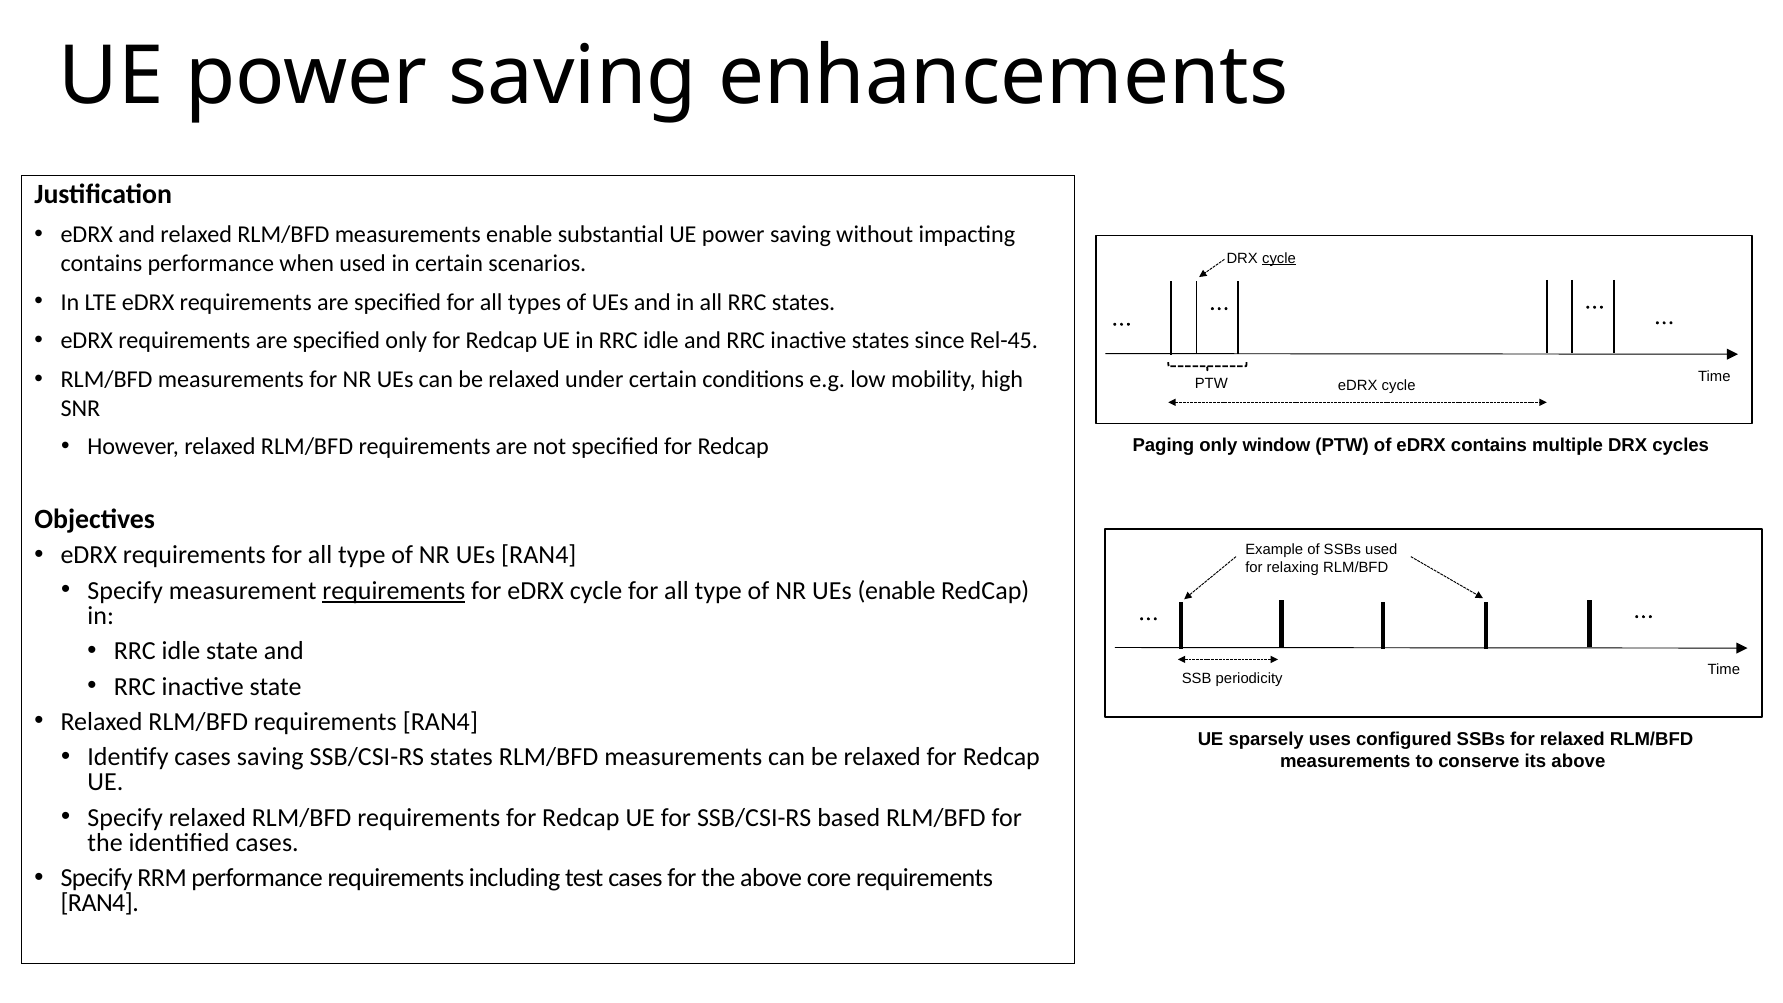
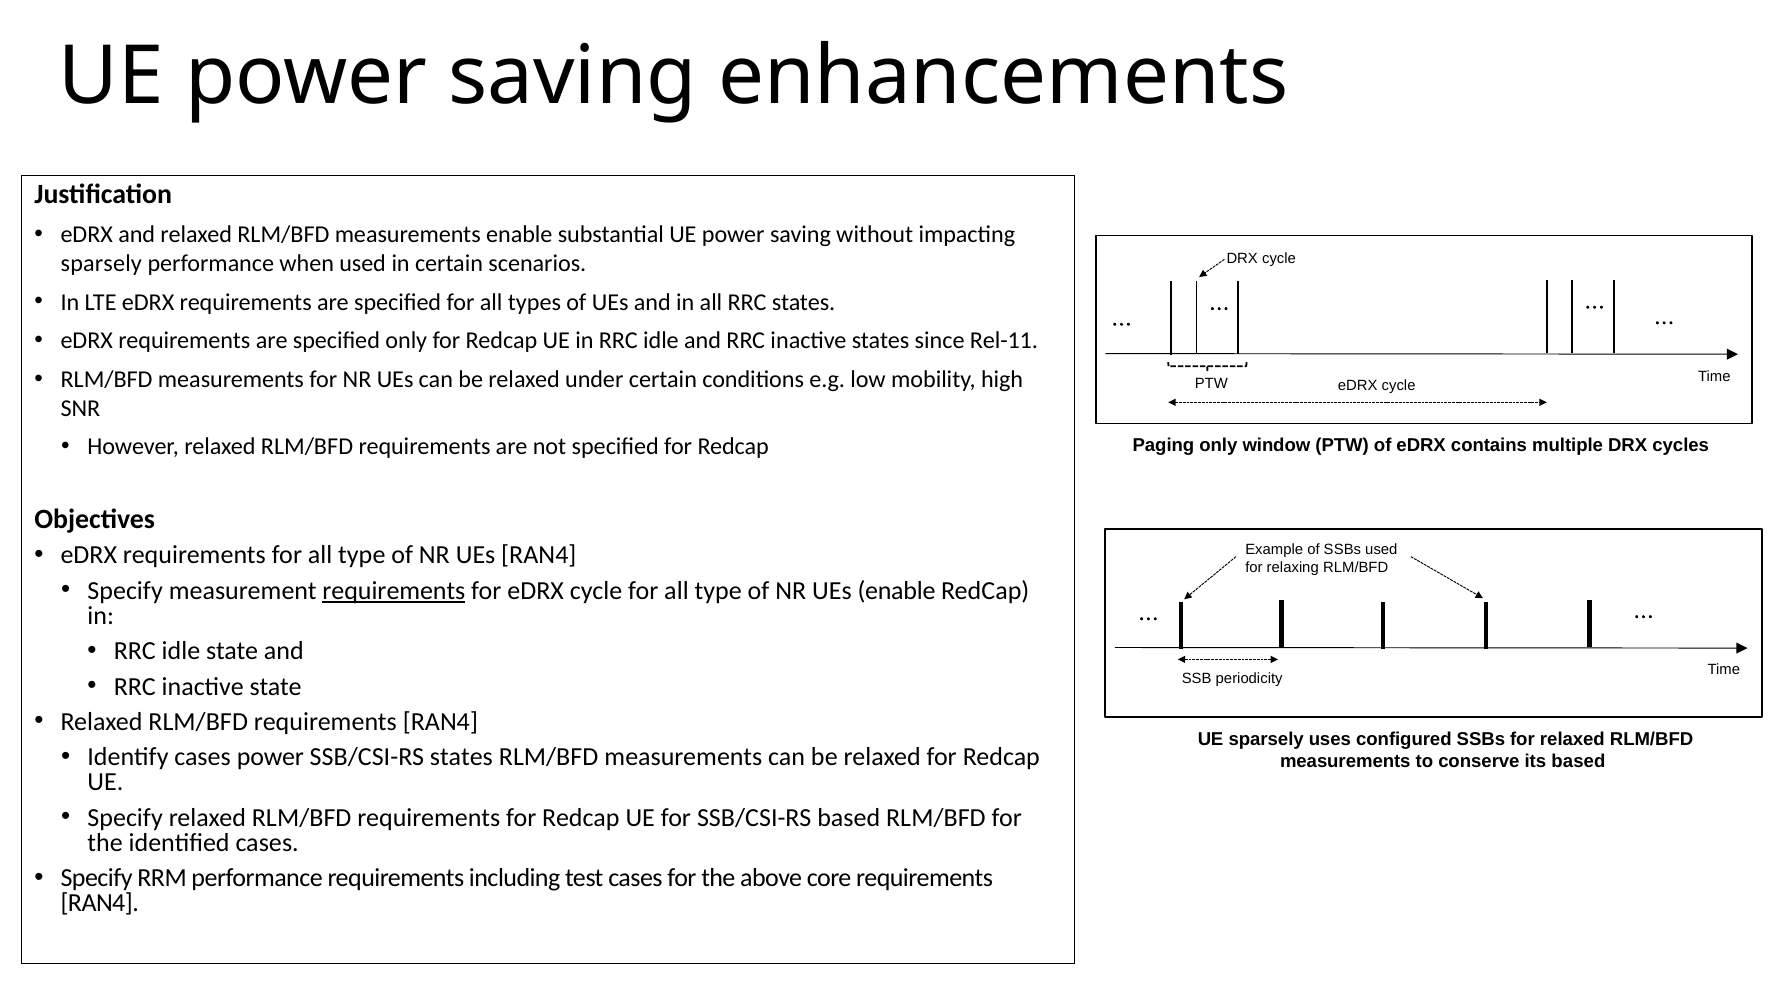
cycle at (1279, 258) underline: present -> none
contains at (101, 263): contains -> sparsely
Rel-45: Rel-45 -> Rel-11
cases saving: saving -> power
its above: above -> based
